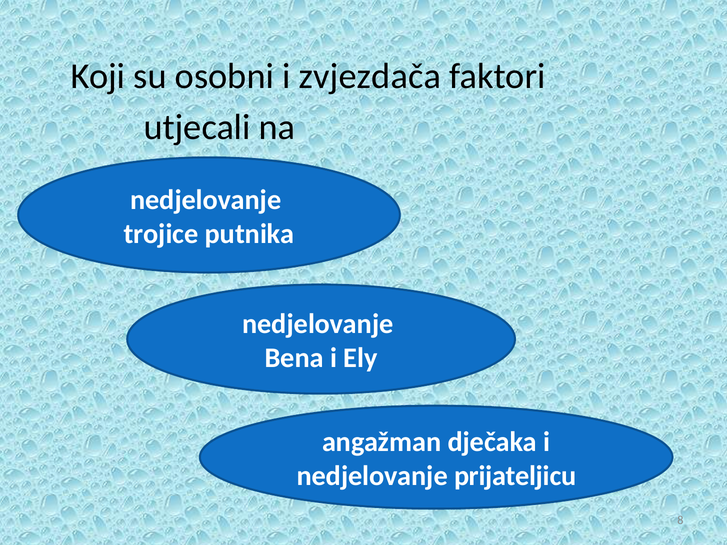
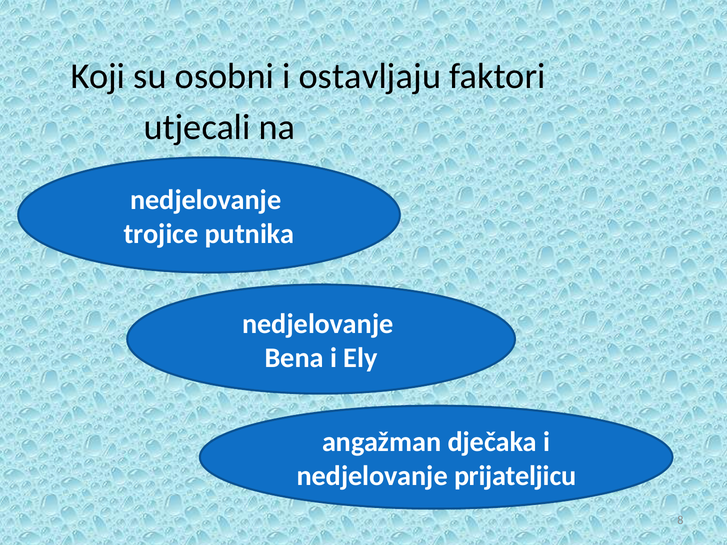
zvjezdača: zvjezdača -> ostavljaju
